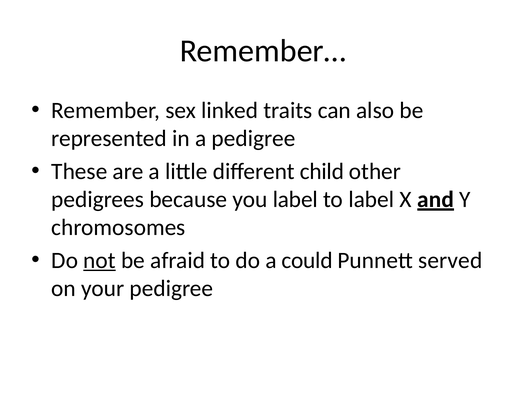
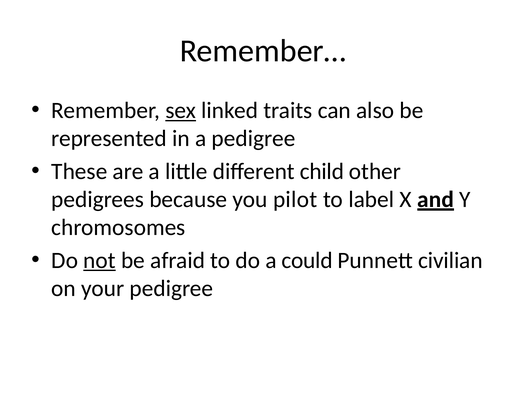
sex underline: none -> present
you label: label -> pilot
served: served -> civilian
